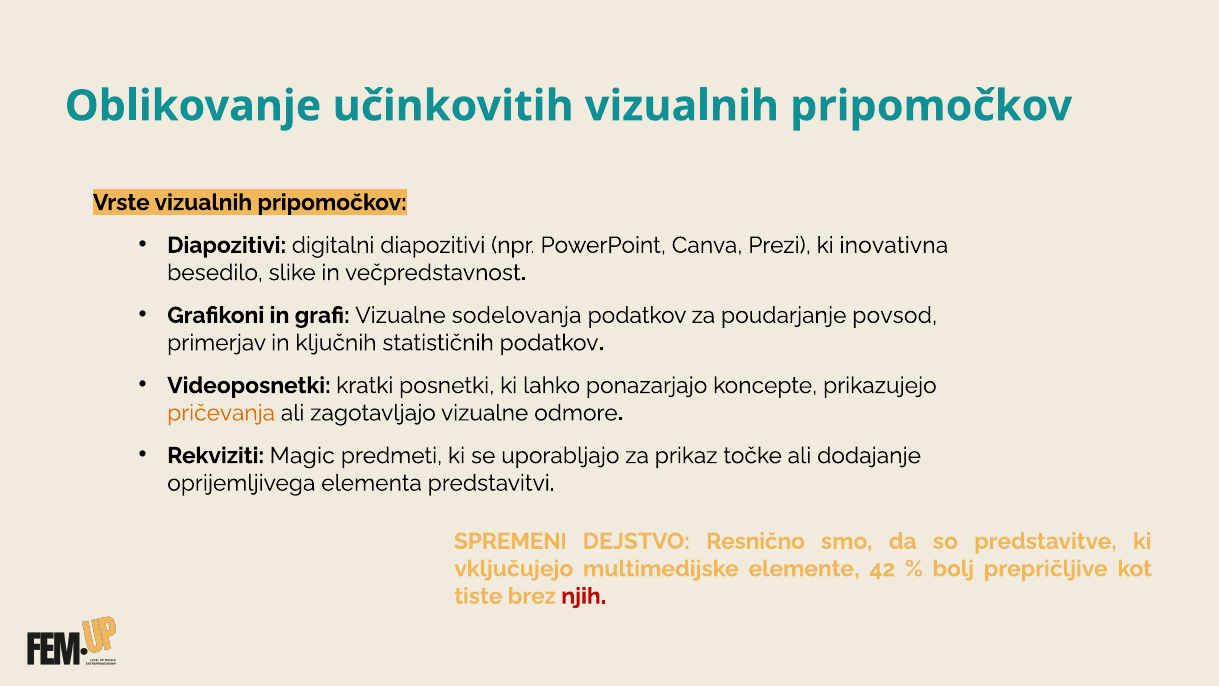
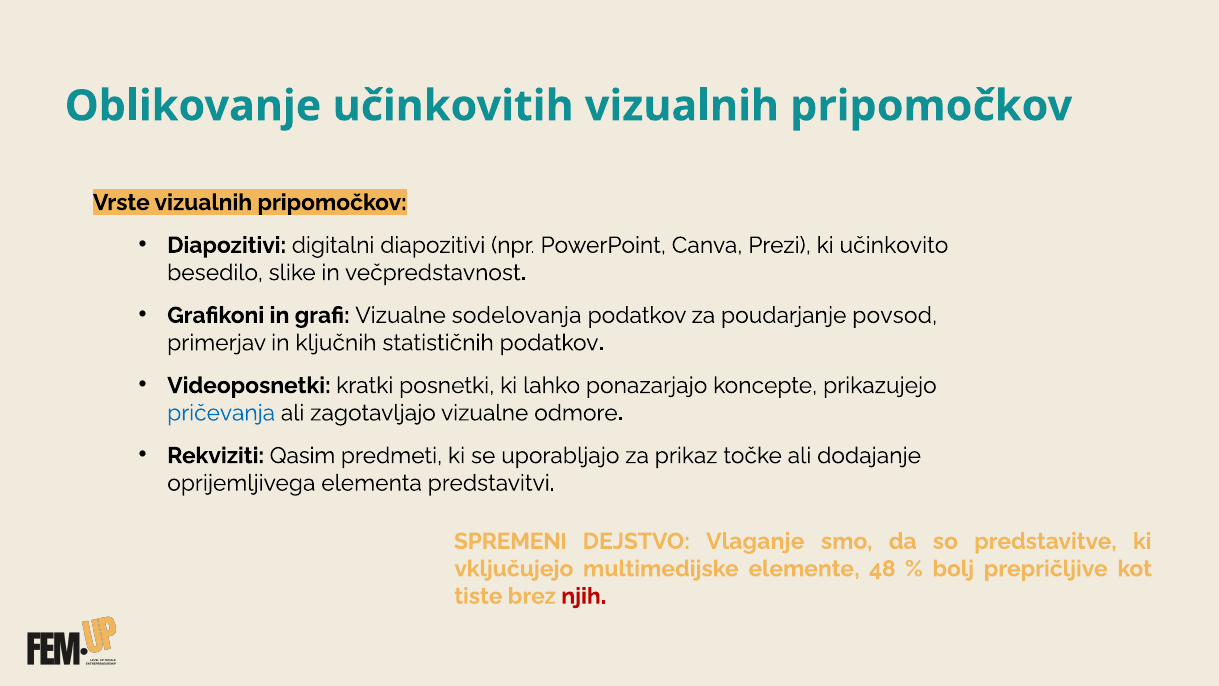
inovativna: inovativna -> učinkovito
pričevanja colour: orange -> blue
Magic: Magic -> Qasim
Resnično: Resnično -> Vlaganje
42: 42 -> 48
